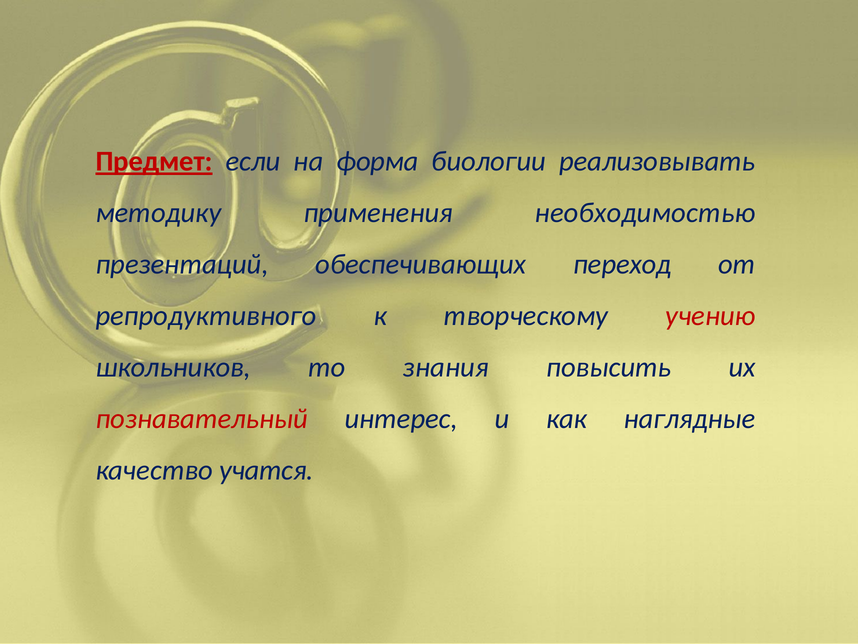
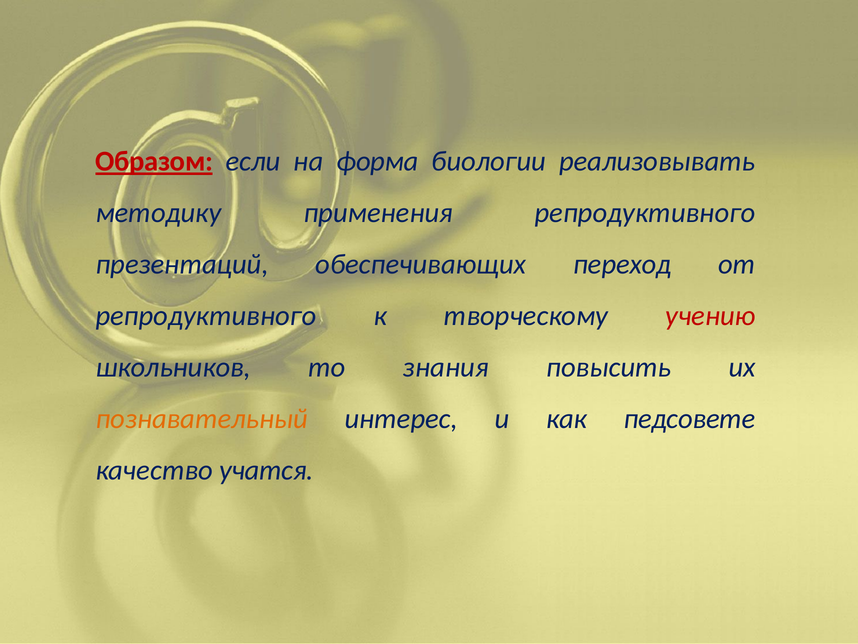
Предмет: Предмет -> Образом
применения необходимостью: необходимостью -> репродуктивного
познавательный colour: red -> orange
наглядные: наглядные -> педсовете
